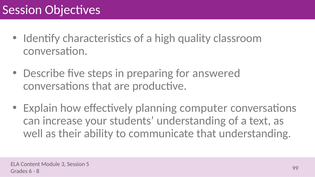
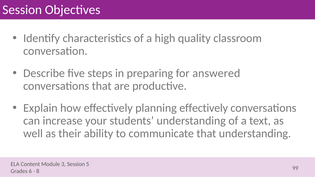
planning computer: computer -> effectively
